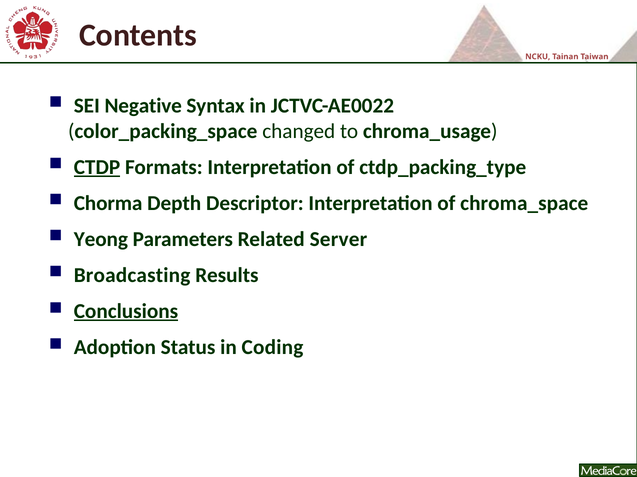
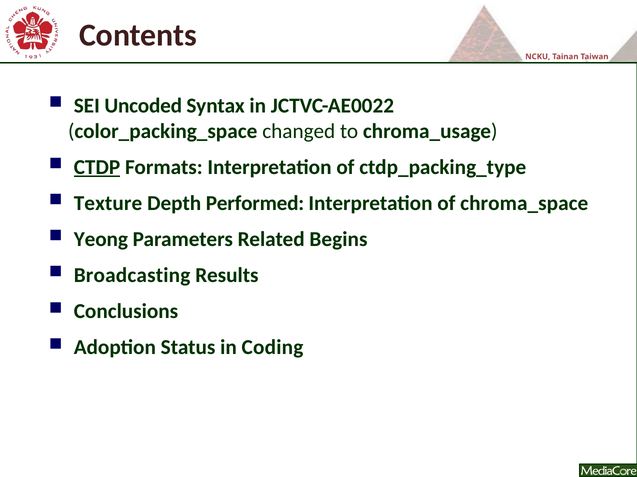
Negative: Negative -> Uncoded
Chorma: Chorma -> Texture
Descriptor: Descriptor -> Performed
Server: Server -> Begins
Conclusions underline: present -> none
